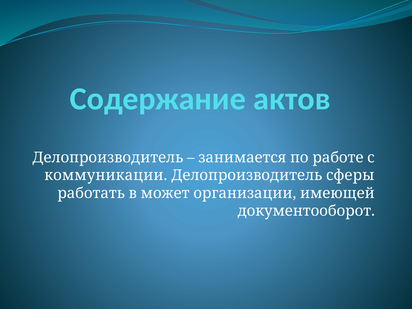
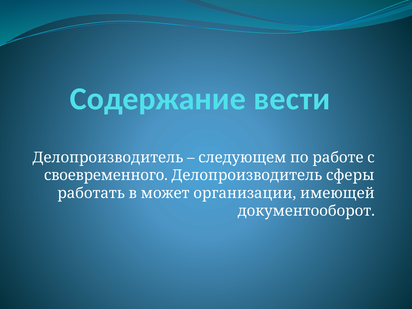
актов: актов -> вести
занимается: занимается -> следующем
коммуникации: коммуникации -> своевременного
